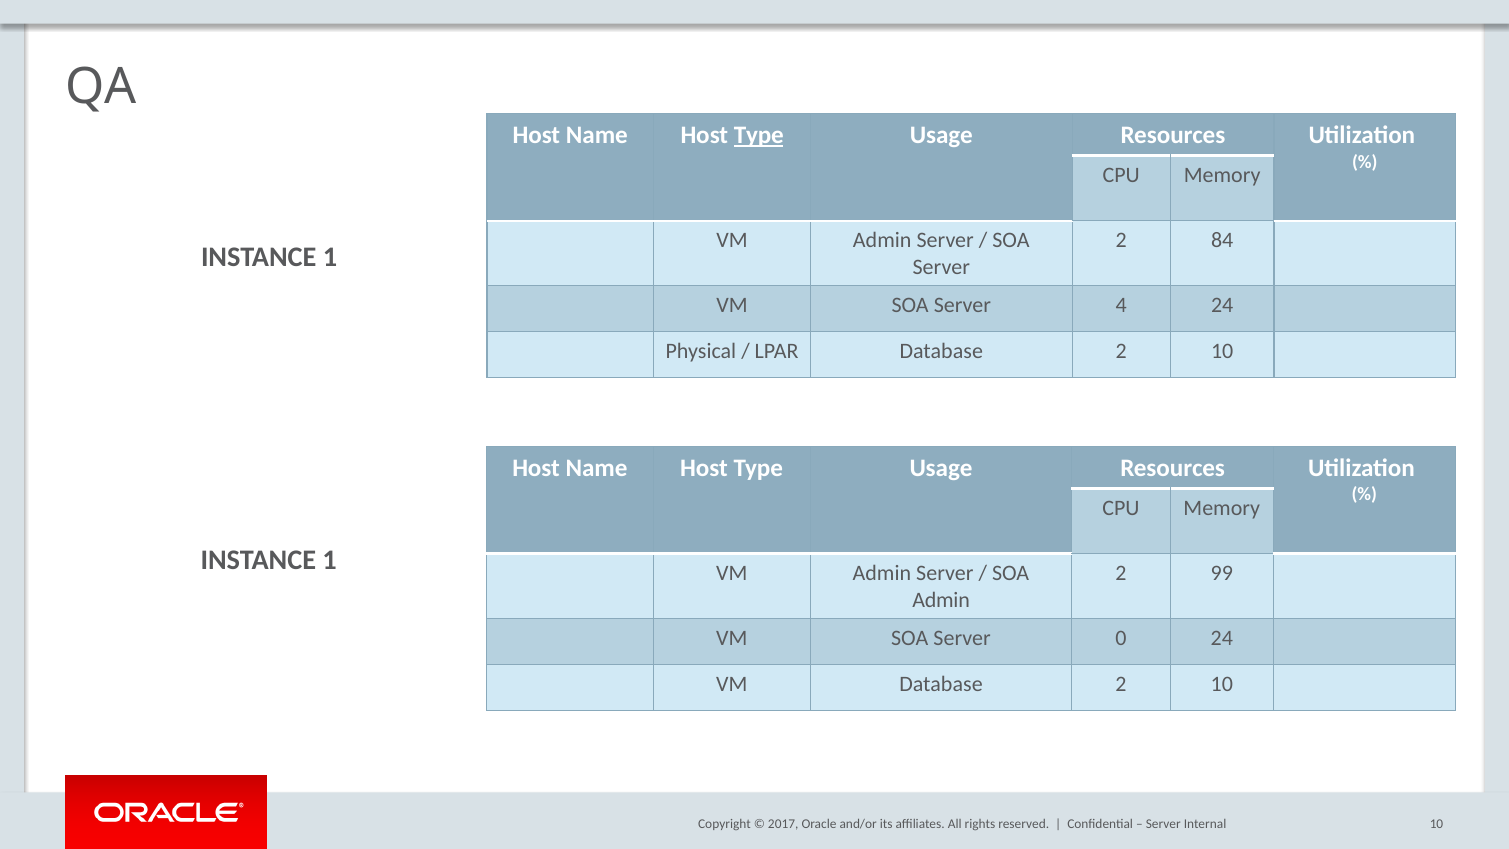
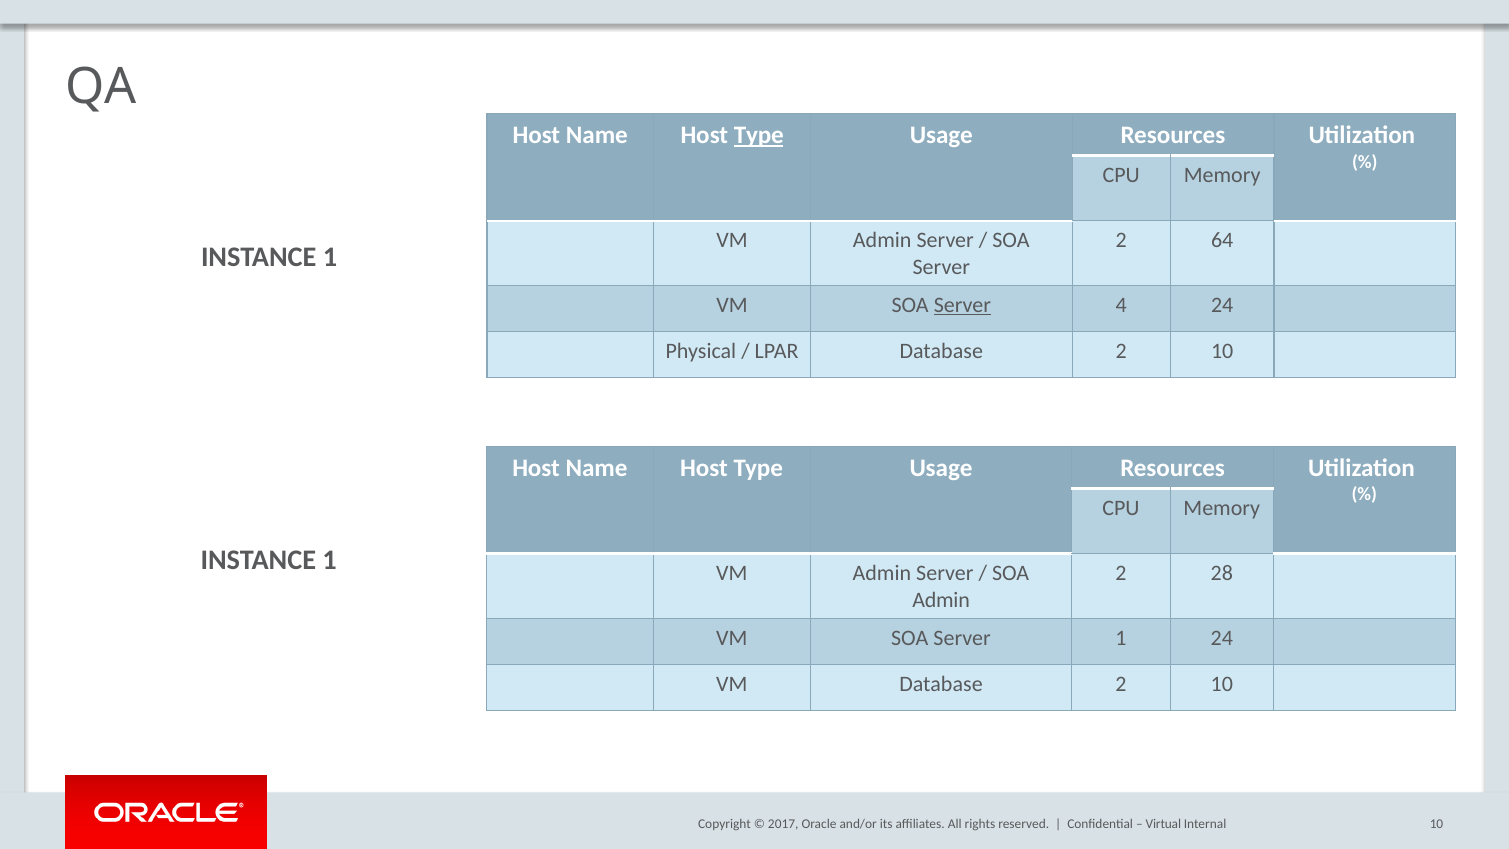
84: 84 -> 64
Server at (962, 305) underline: none -> present
99: 99 -> 28
Server 0: 0 -> 1
Server at (1163, 824): Server -> Virtual
